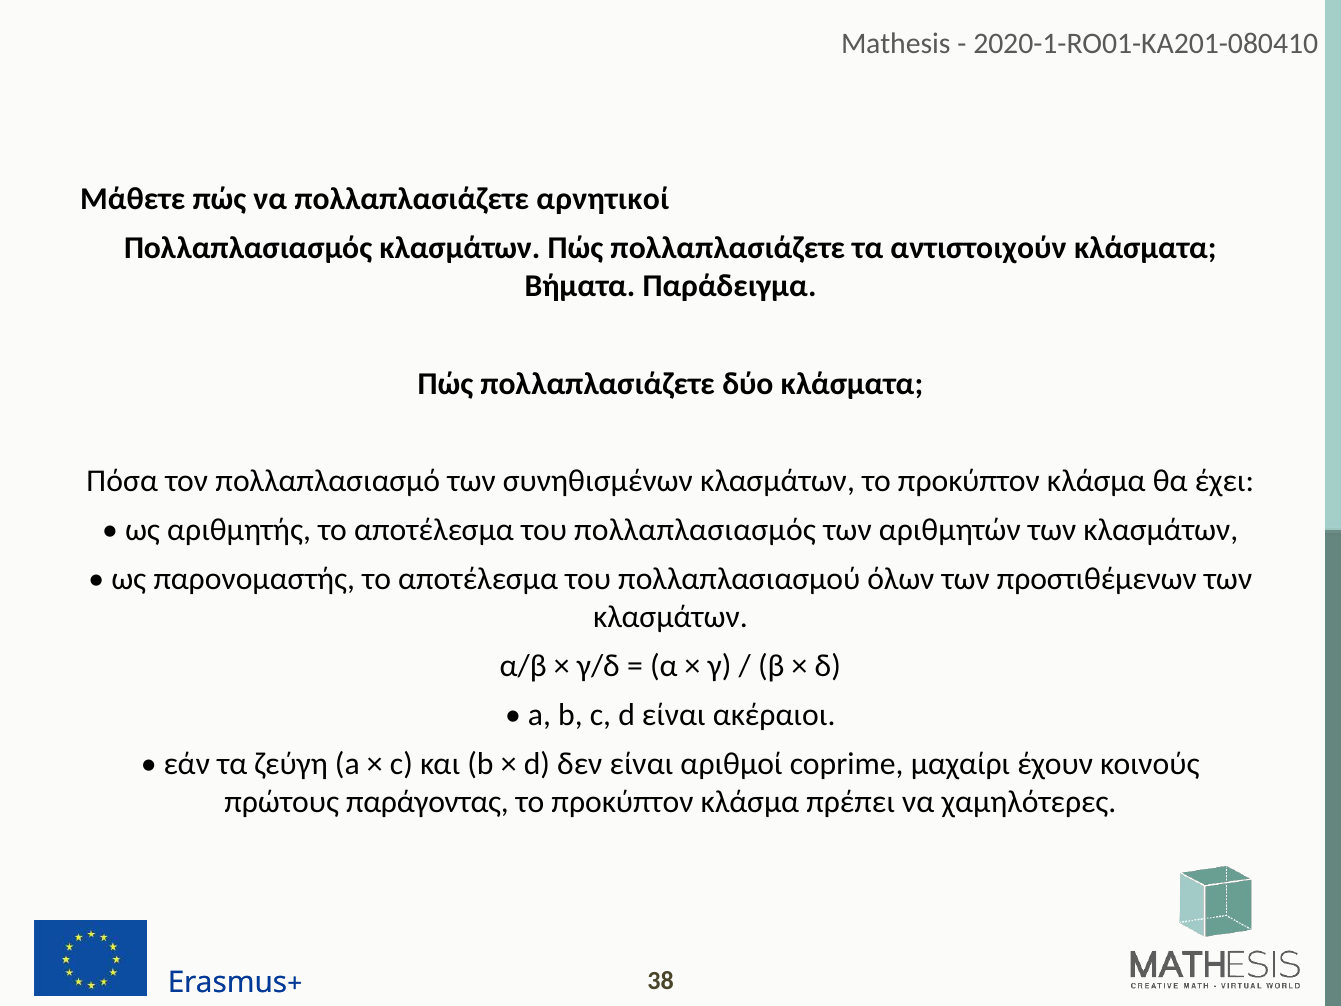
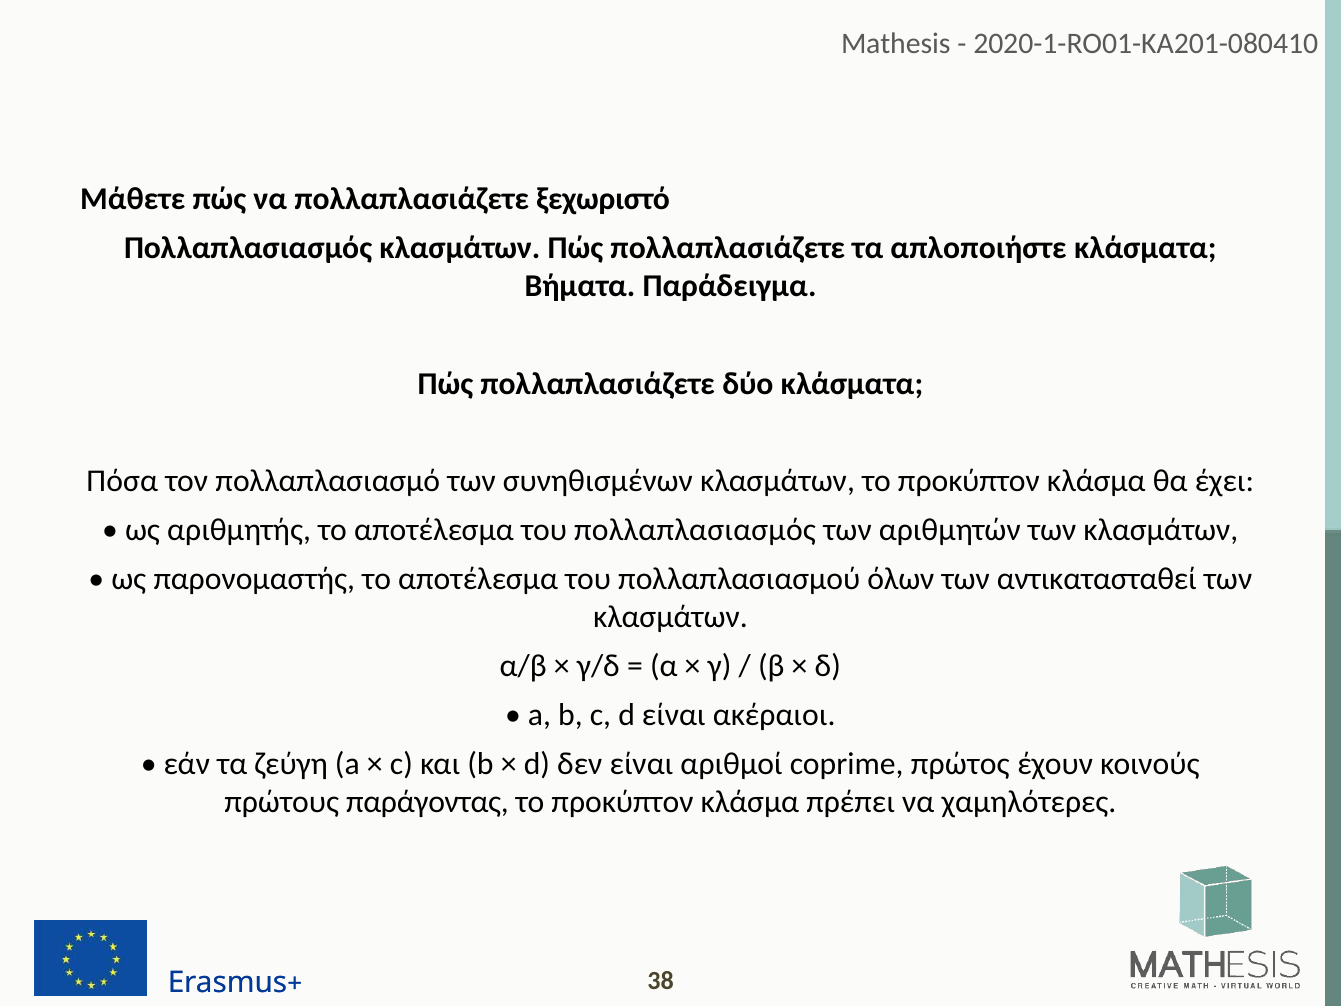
αρνητικοί: αρνητικοί -> ξεχωριστό
αντιστοιχούν: αντιστοιχούν -> απλοποιήστε
προστιθέμενων: προστιθέμενων -> αντικατασταθεί
μαχαίρι: μαχαίρι -> πρώτος
